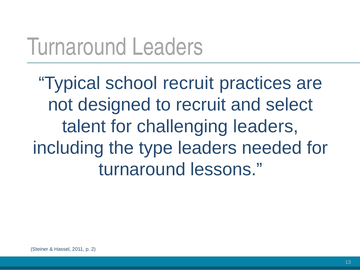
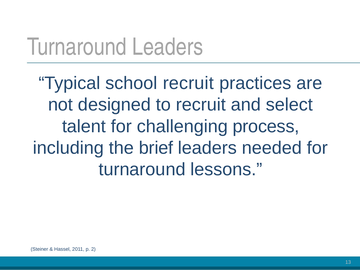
challenging leaders: leaders -> process
type: type -> brief
